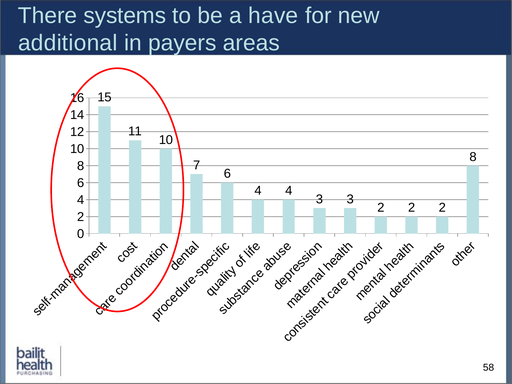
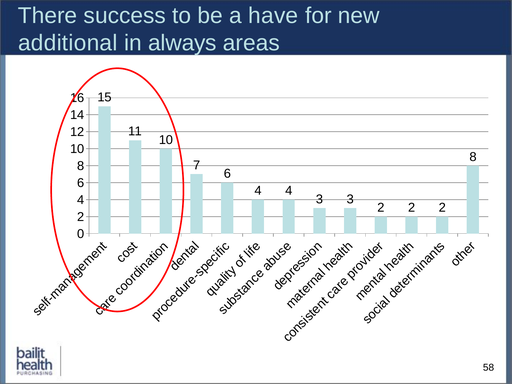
systems: systems -> success
payers: payers -> always
